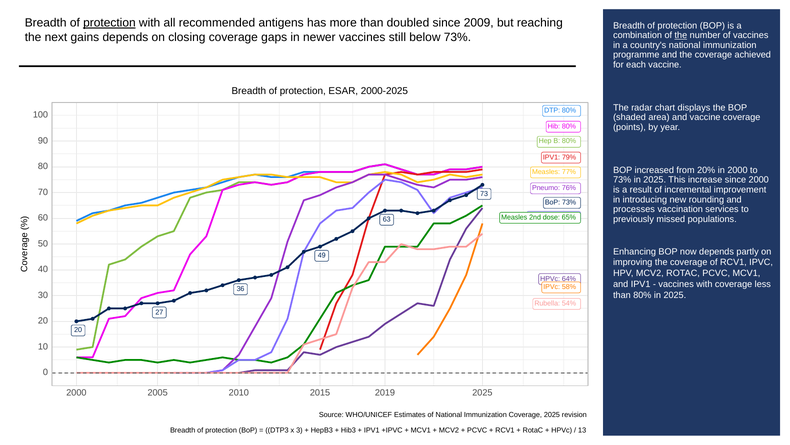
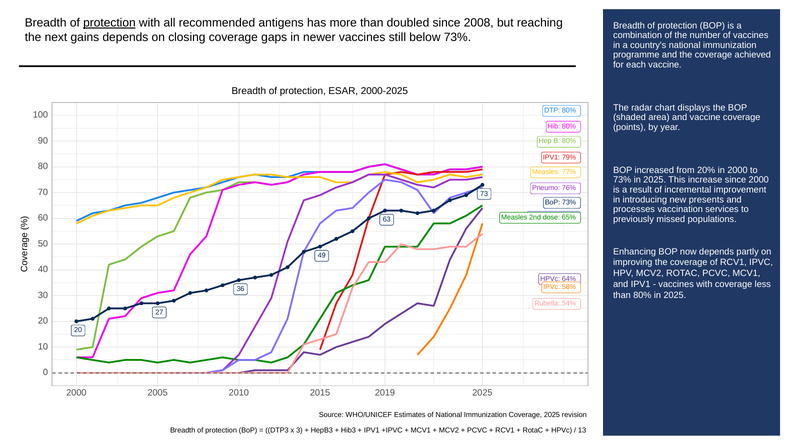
2009: 2009 -> 2008
the at (681, 35) underline: present -> none
rounding: rounding -> presents
